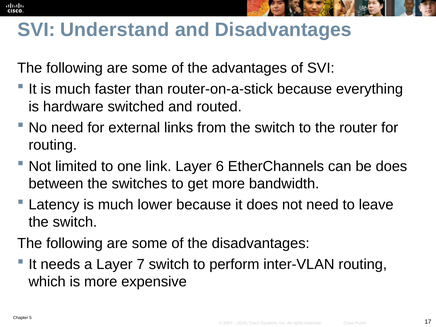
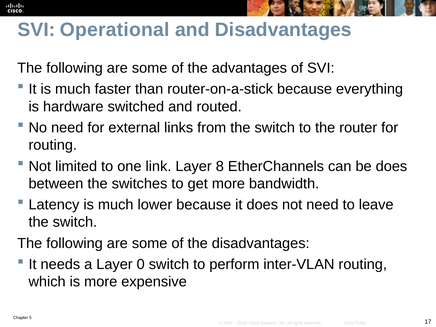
Understand: Understand -> Operational
6: 6 -> 8
7: 7 -> 0
